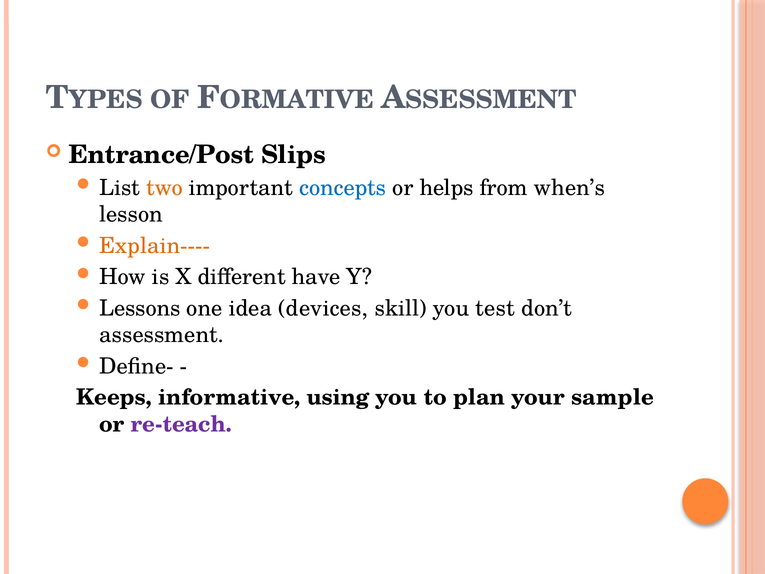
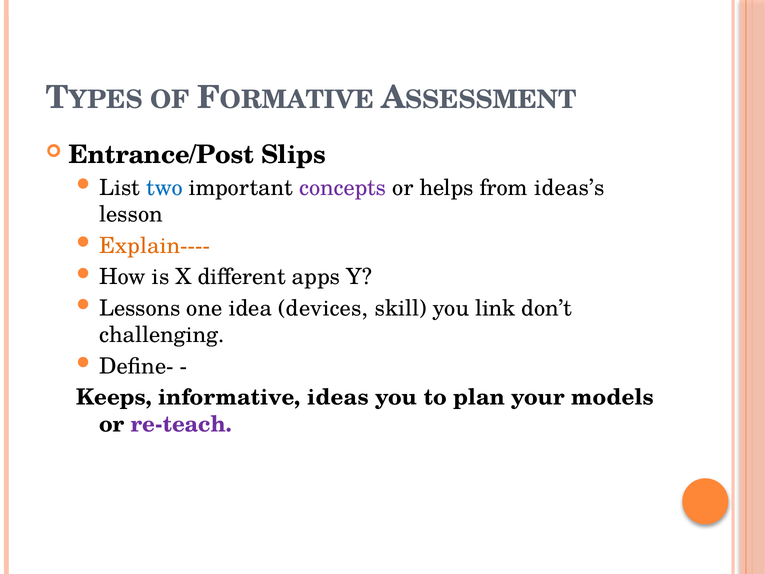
two colour: orange -> blue
concepts colour: blue -> purple
when’s: when’s -> ideas’s
have: have -> apps
test: test -> link
assessment: assessment -> challenging
using: using -> ideas
sample: sample -> models
